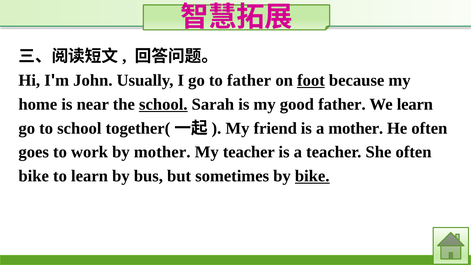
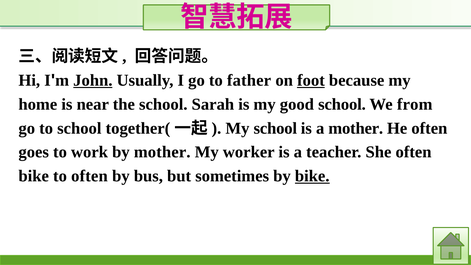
John underline: none -> present
school at (163, 104) underline: present -> none
good father: father -> school
We learn: learn -> from
My friend: friend -> school
My teacher: teacher -> worker
to learn: learn -> often
